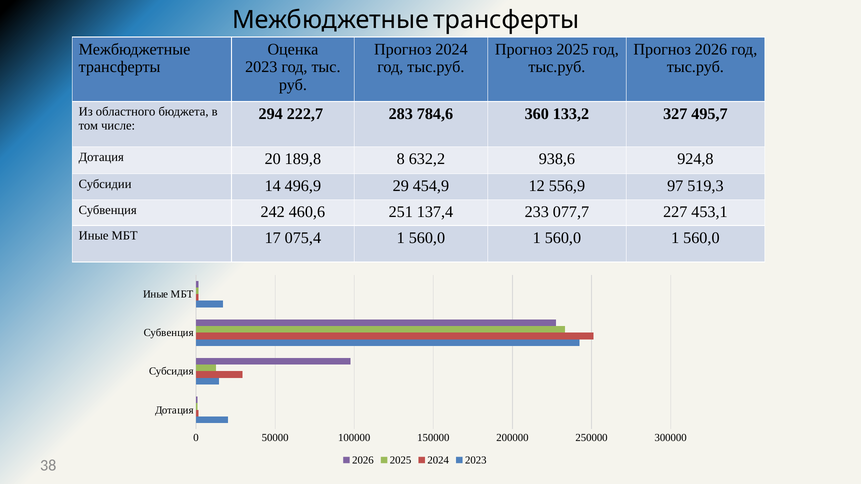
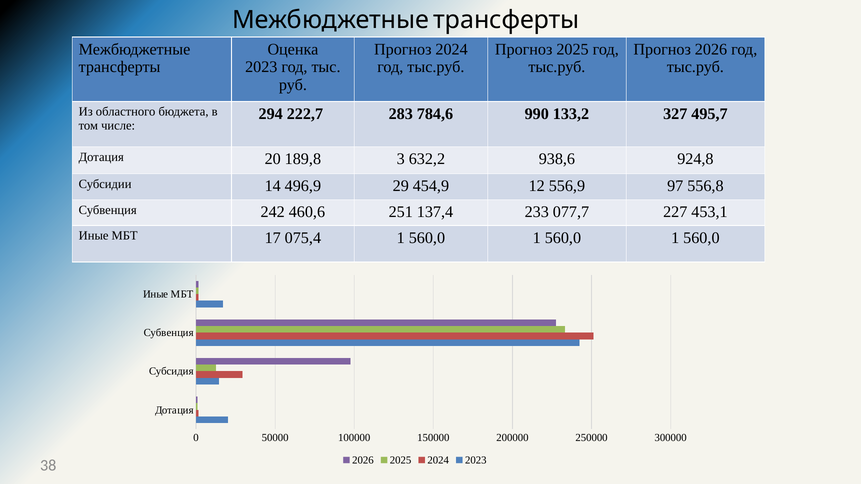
360: 360 -> 990
8: 8 -> 3
519,3: 519,3 -> 556,8
